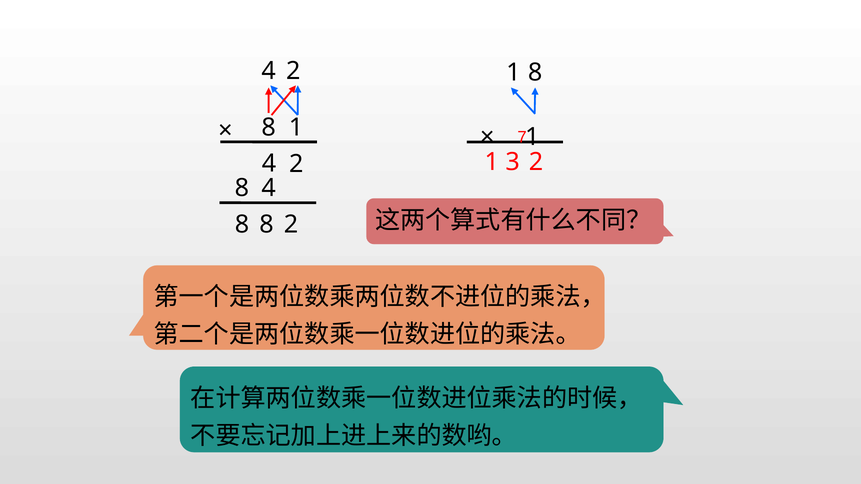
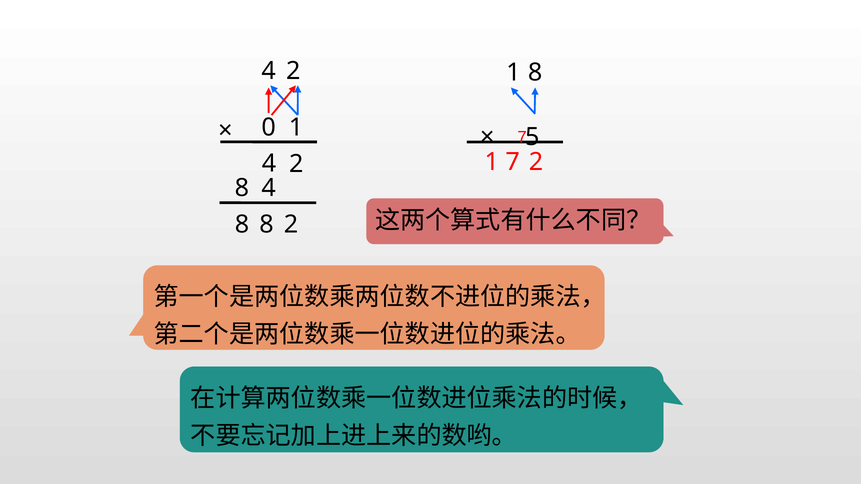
8 at (269, 128): 8 -> 0
1 at (532, 137): 1 -> 5
1 3: 3 -> 7
